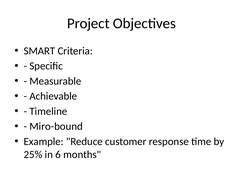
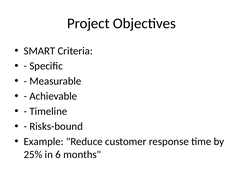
Miro-bound: Miro-bound -> Risks-bound
